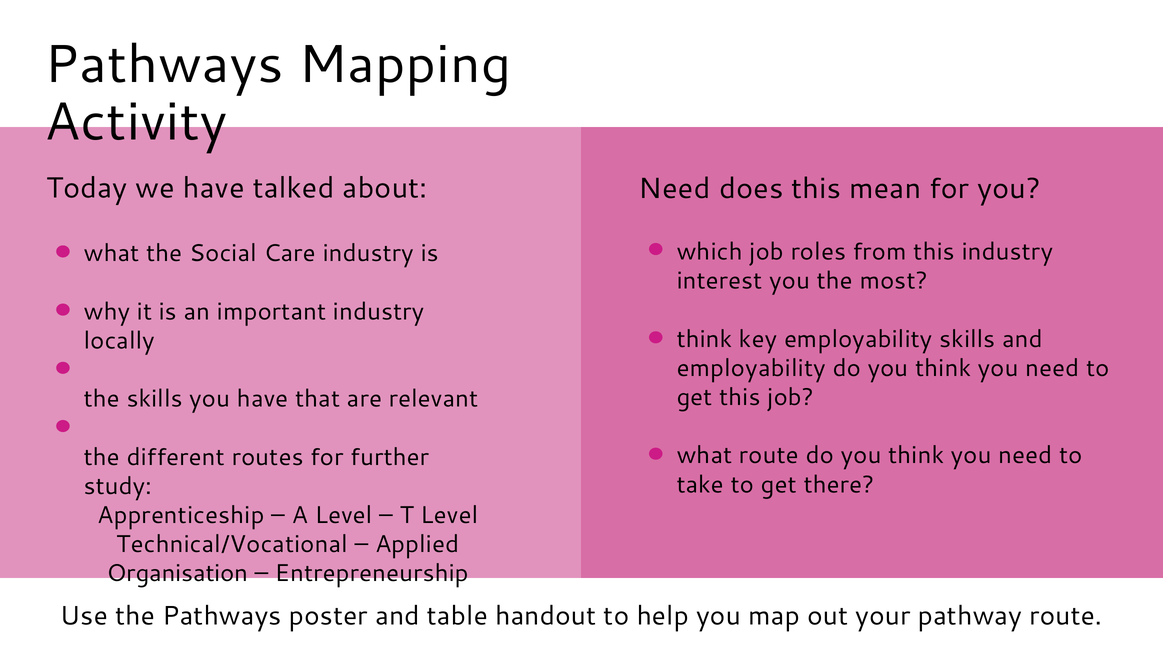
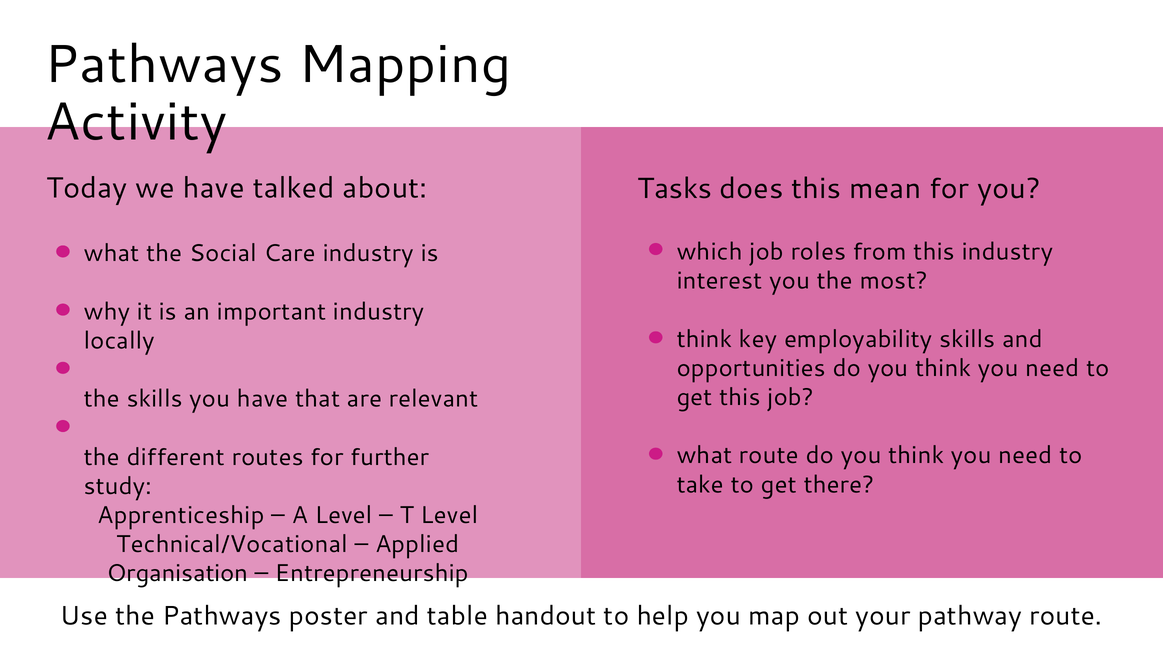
Need at (674, 189): Need -> Tasks
employability at (751, 368): employability -> opportunities
